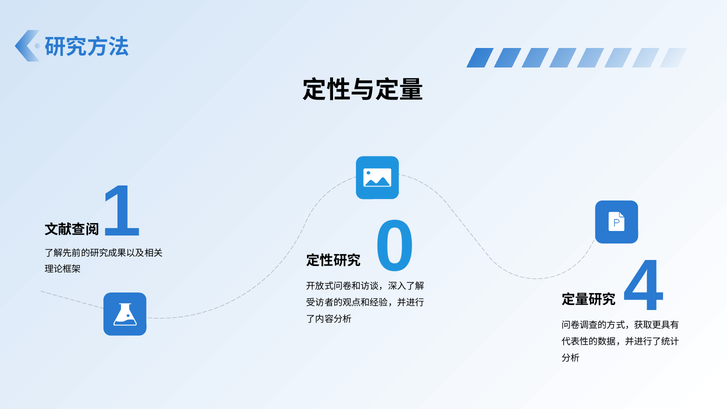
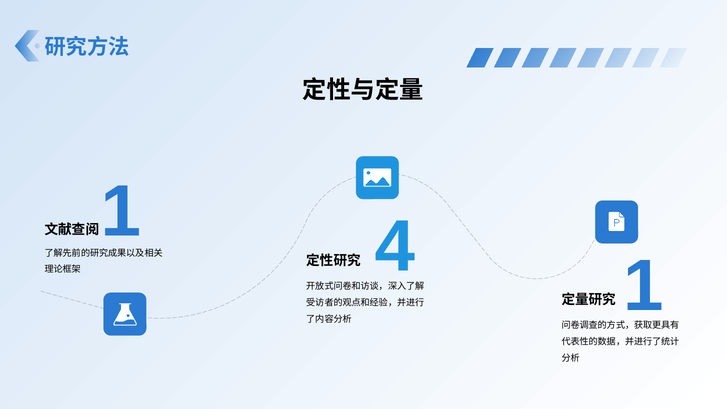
0: 0 -> 4
4 at (644, 286): 4 -> 1
